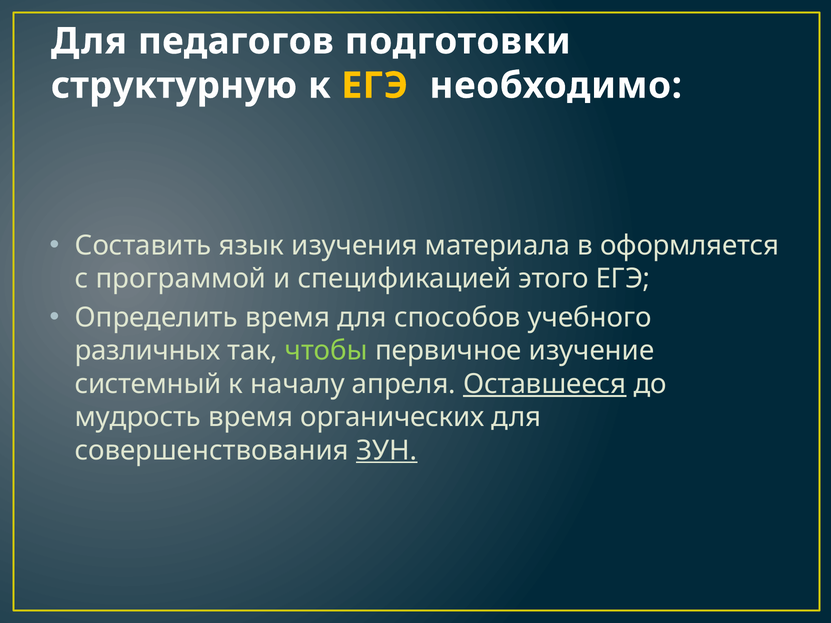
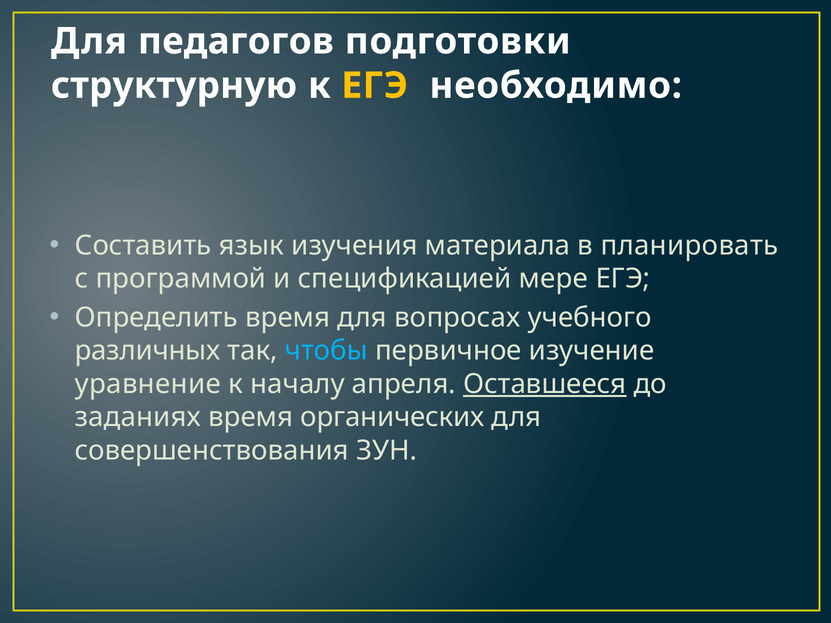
оформляется: оформляется -> планировать
этого: этого -> мере
способов: способов -> вопросах
чтобы colour: light green -> light blue
системный: системный -> уравнение
мудрость: мудрость -> заданиях
ЗУН underline: present -> none
